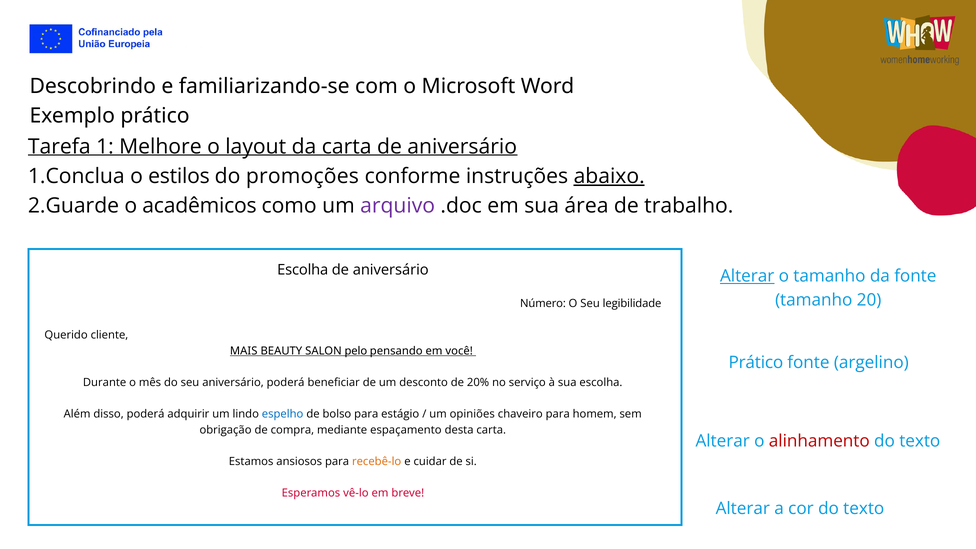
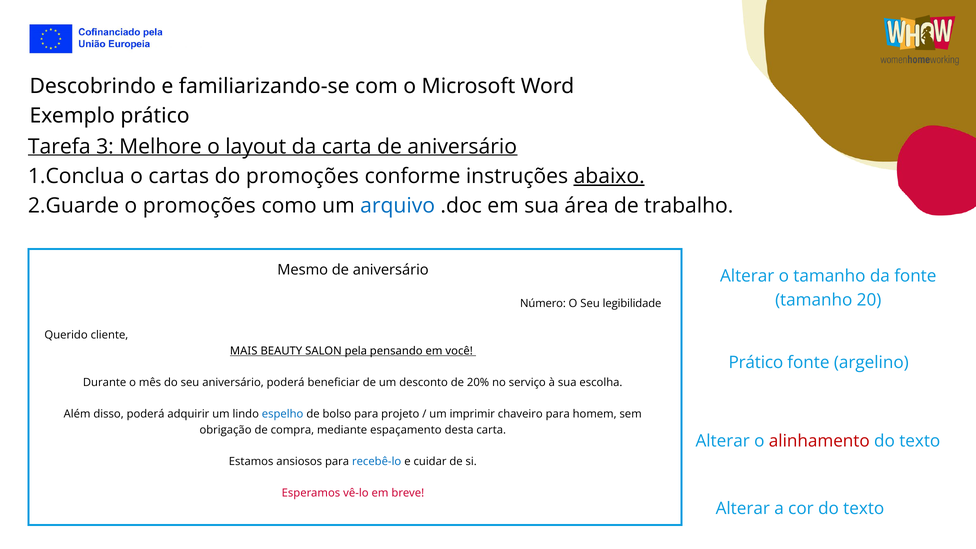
1: 1 -> 3
estilos: estilos -> cartas
o acadêmicos: acadêmicos -> promoções
arquivo colour: purple -> blue
Escolha at (303, 270): Escolha -> Mesmo
Alterar at (747, 276) underline: present -> none
pelo: pelo -> pela
estágio: estágio -> projeto
opiniões: opiniões -> imprimir
recebê-lo colour: orange -> blue
